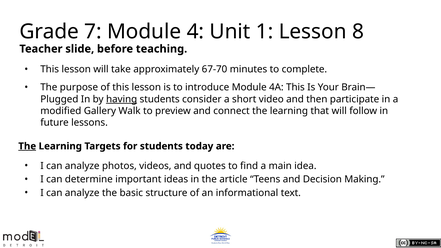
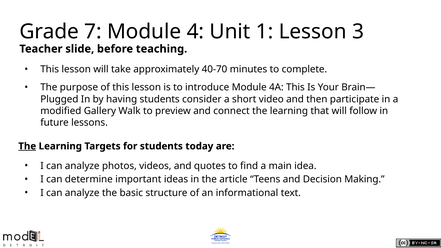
8: 8 -> 3
67-70: 67-70 -> 40-70
having underline: present -> none
